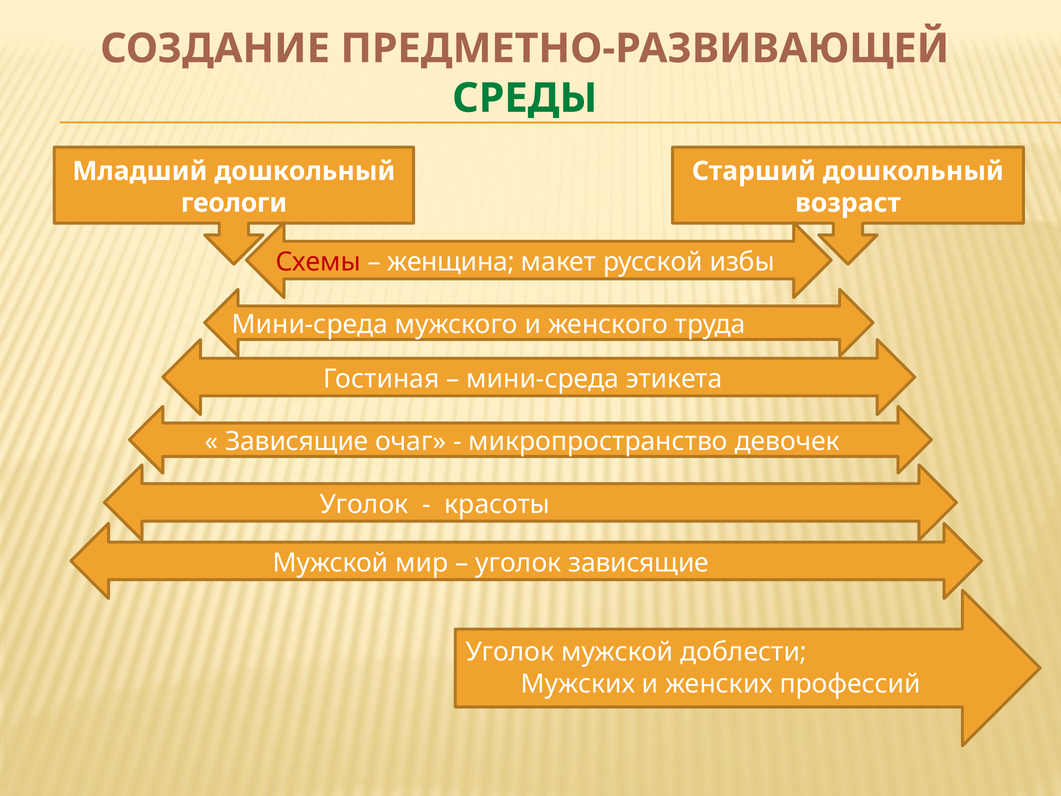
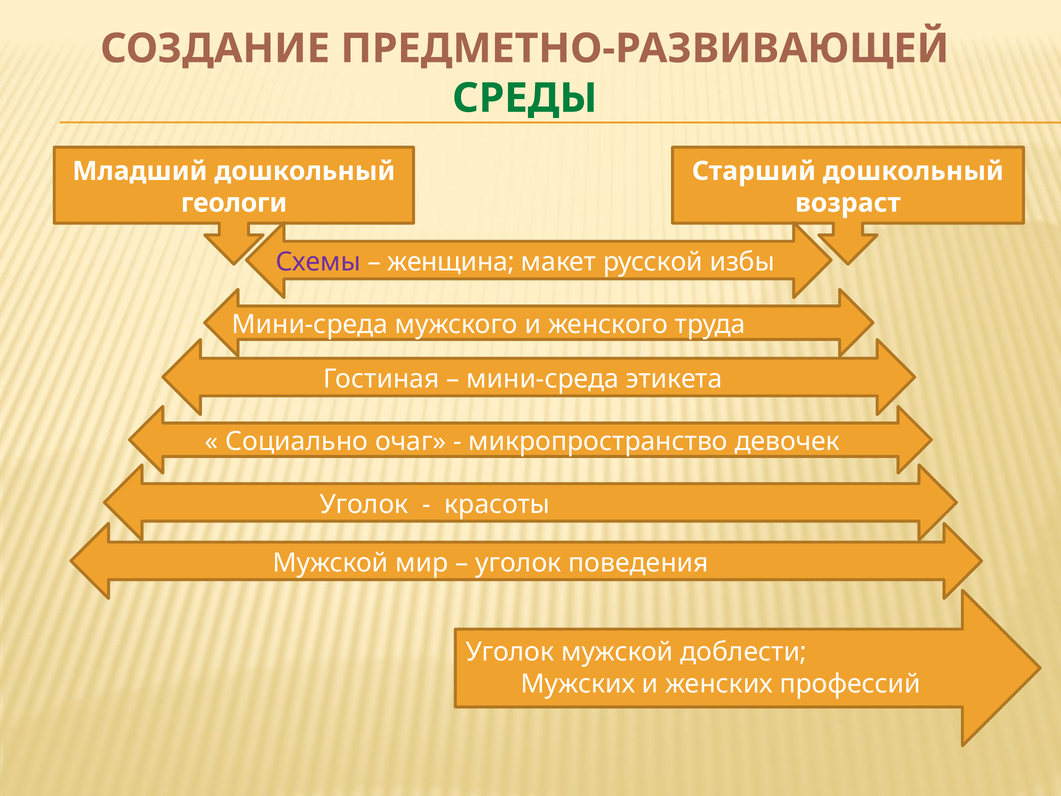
Схемы colour: red -> purple
Зависящие at (297, 441): Зависящие -> Социально
уголок зависящие: зависящие -> поведения
